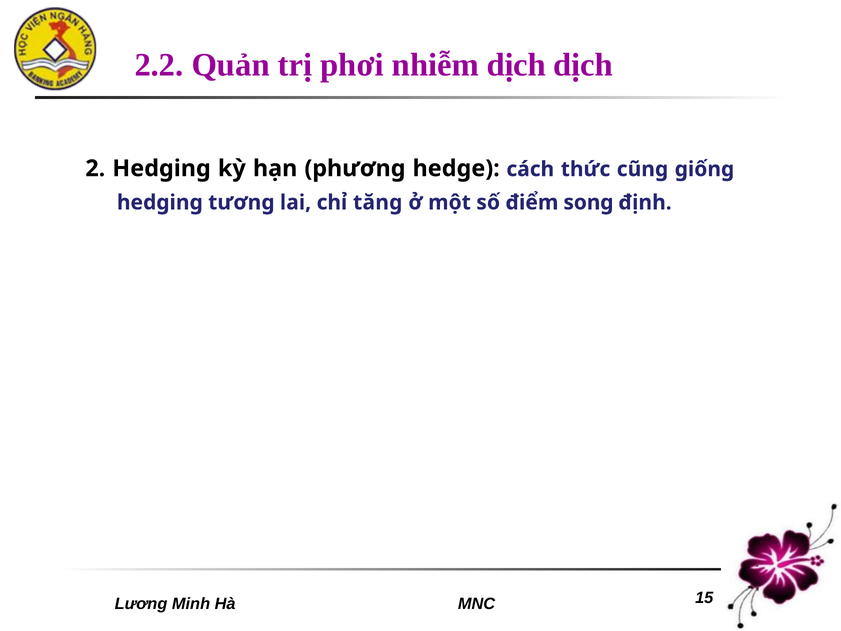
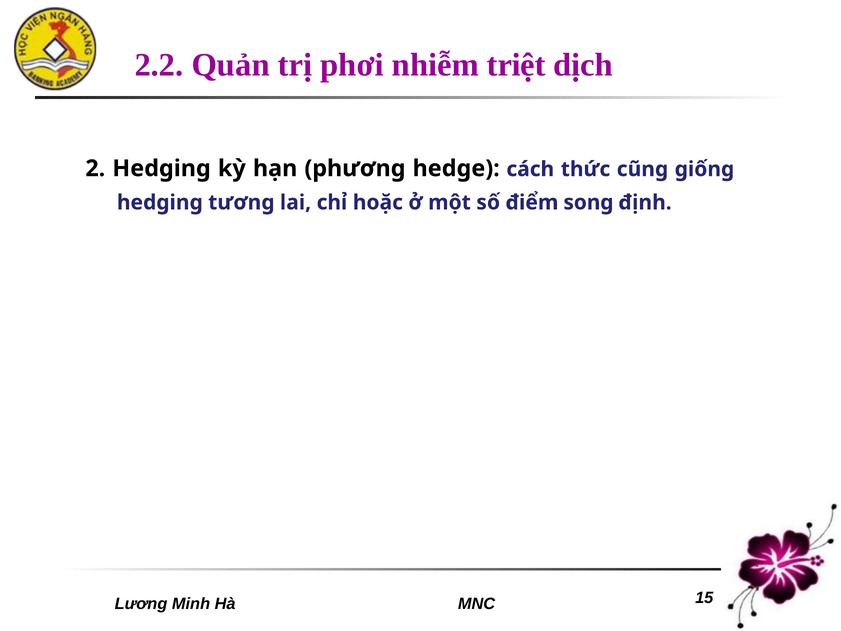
nhiễm dịch: dịch -> triệt
tăng: tăng -> hoặc
